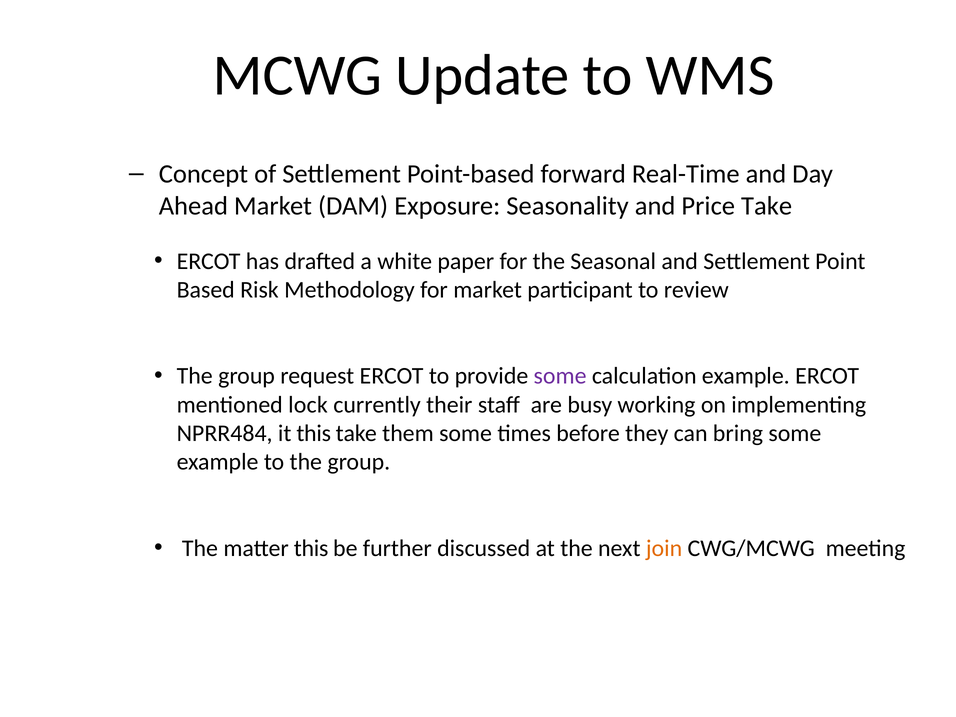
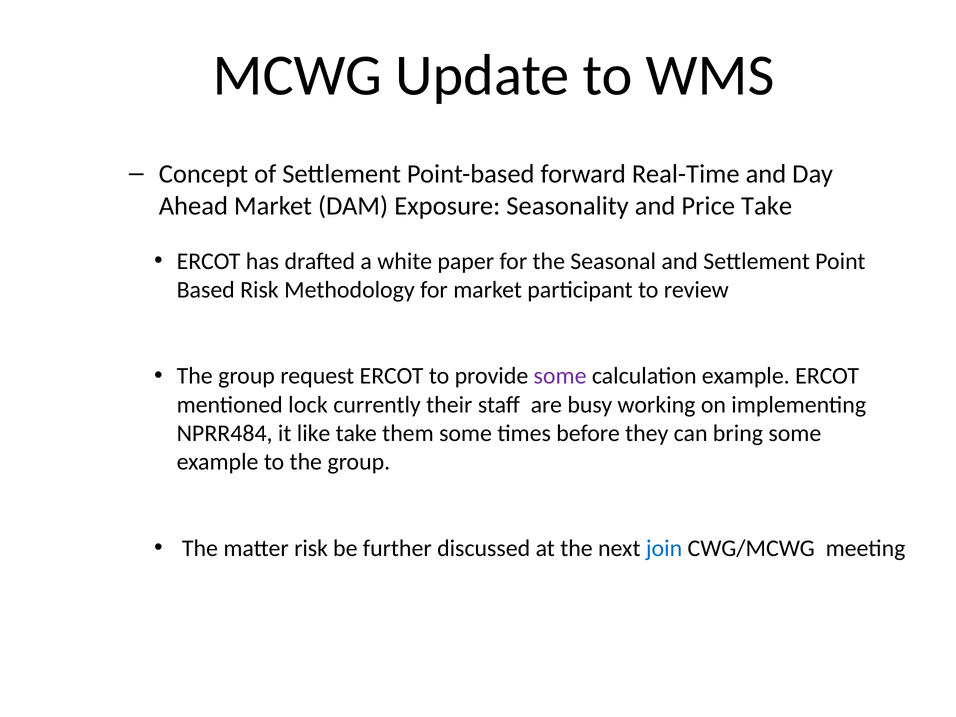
it this: this -> like
matter this: this -> risk
join colour: orange -> blue
